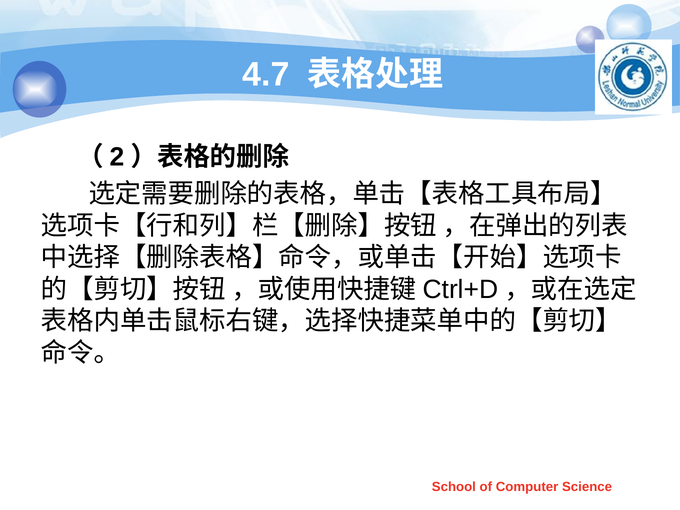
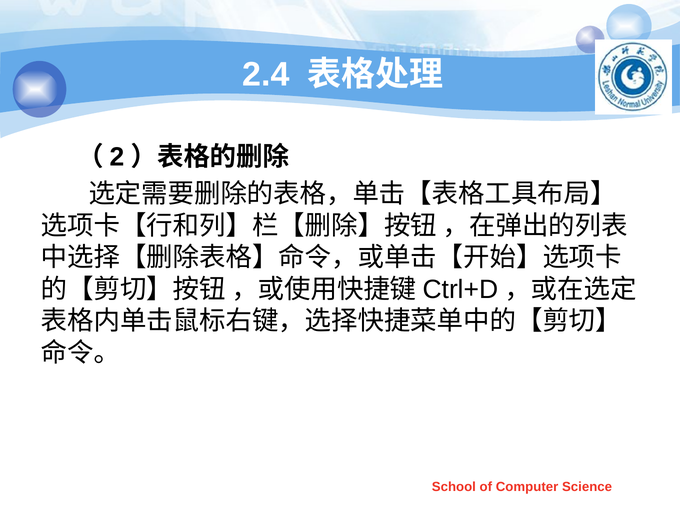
4.7: 4.7 -> 2.4
